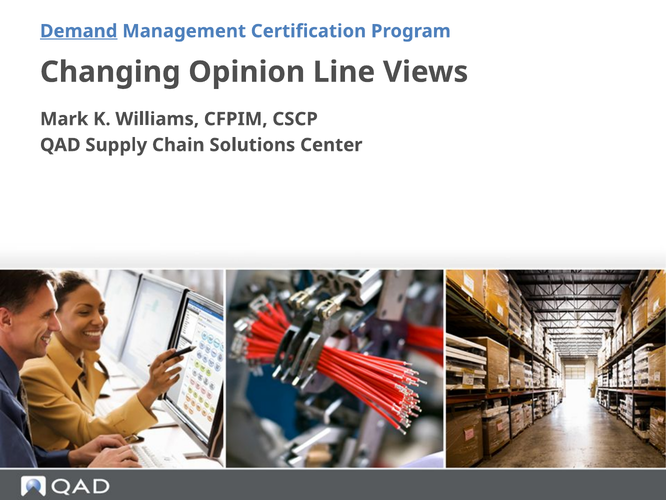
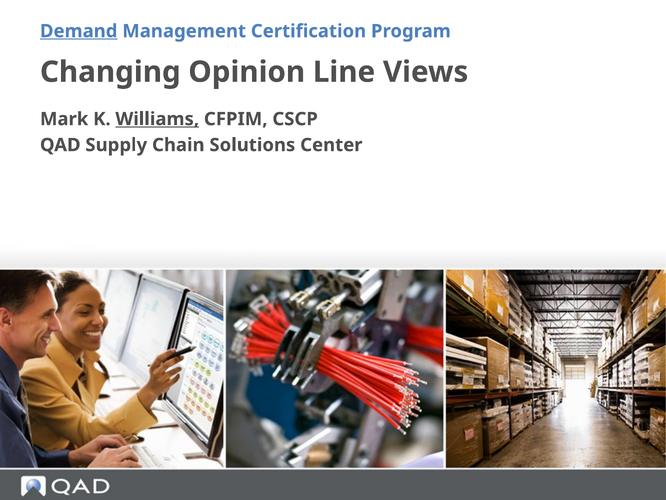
Williams underline: none -> present
